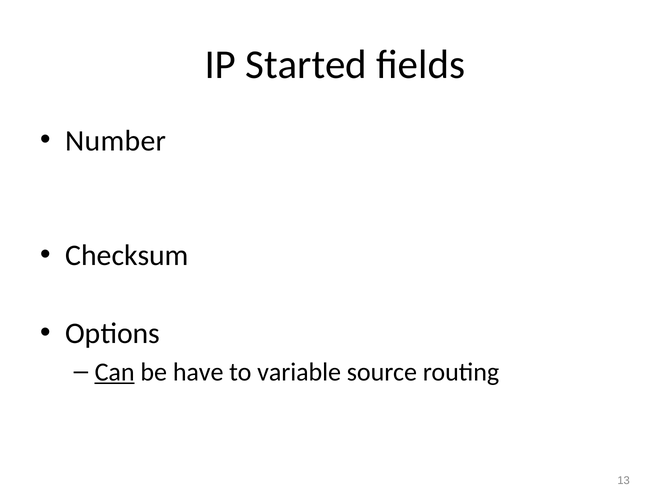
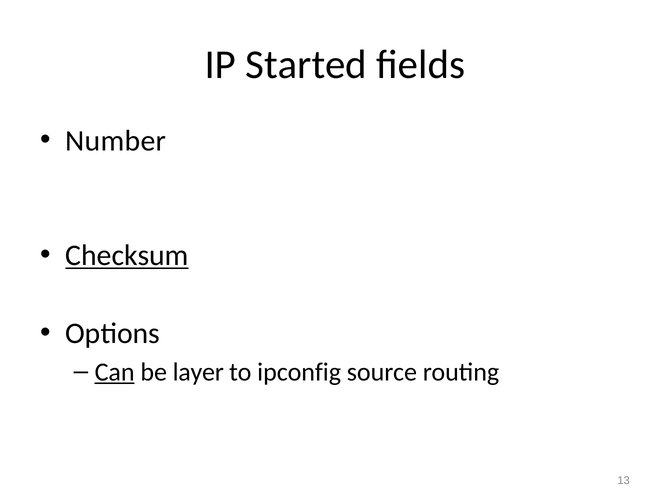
Checksum underline: none -> present
have: have -> layer
variable: variable -> ipconfig
